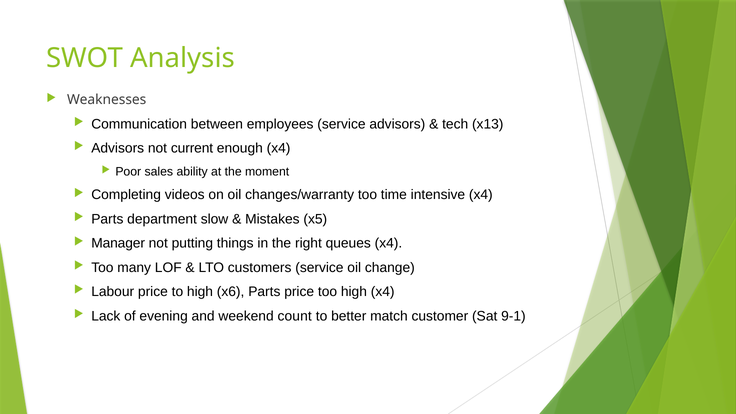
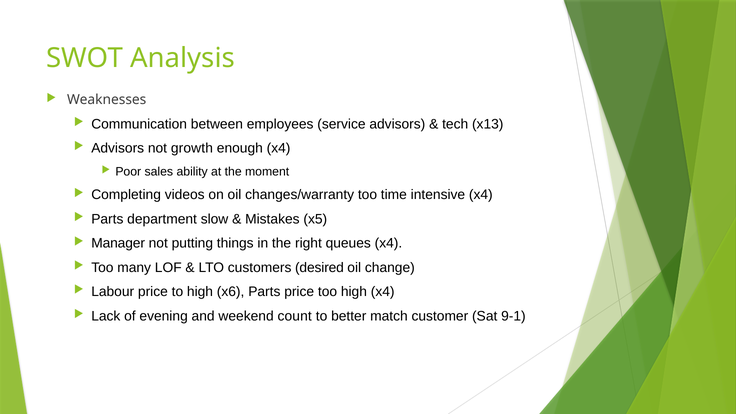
current: current -> growth
customers service: service -> desired
